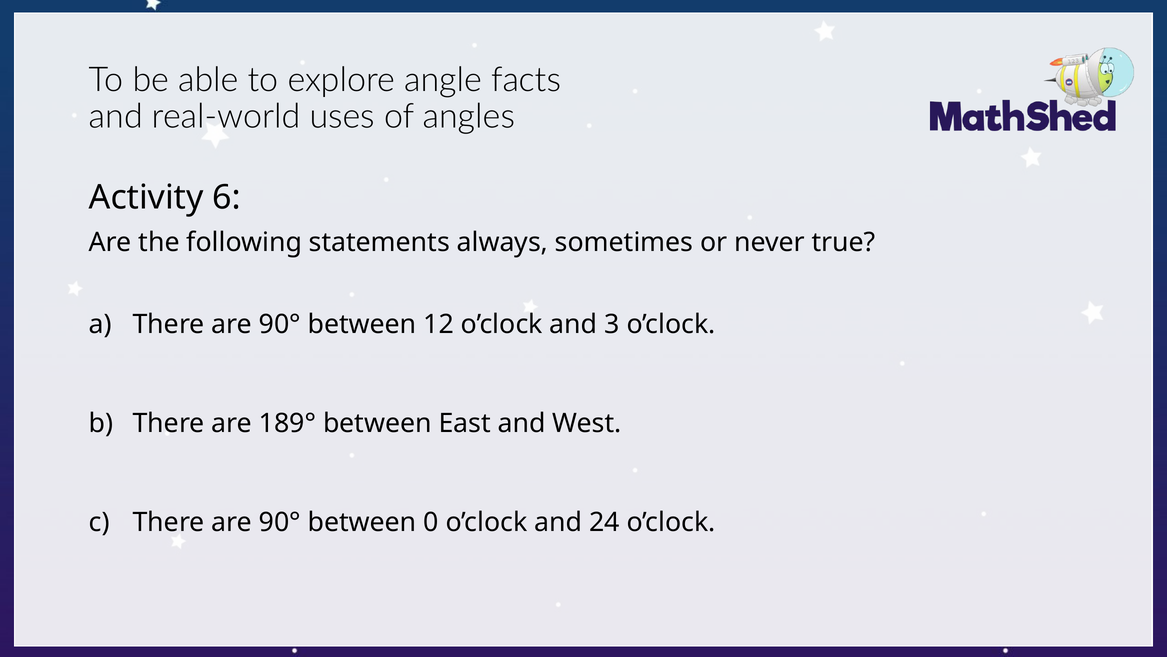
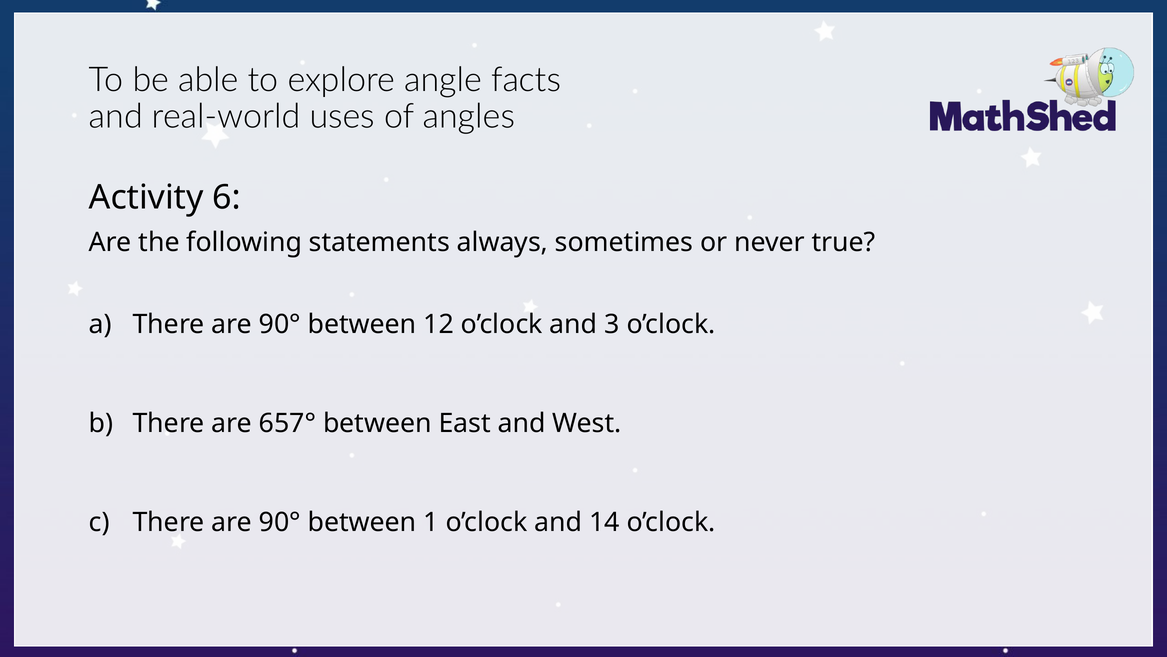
189°: 189° -> 657°
0: 0 -> 1
24: 24 -> 14
